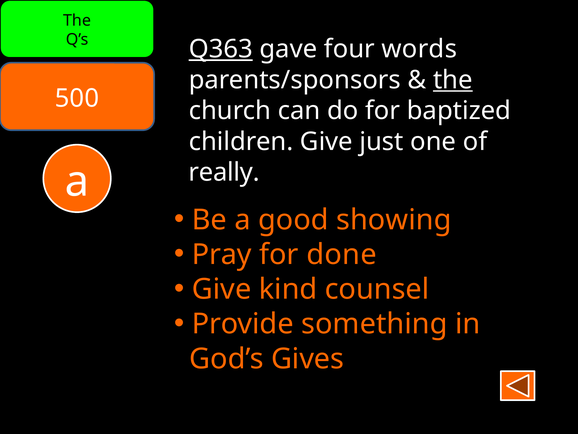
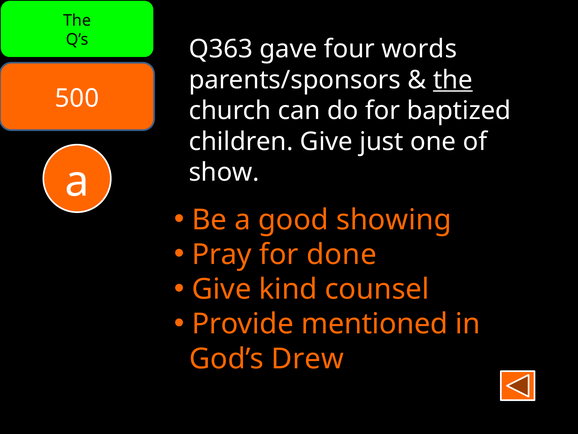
Q363 underline: present -> none
really: really -> show
something: something -> mentioned
Gives: Gives -> Drew
